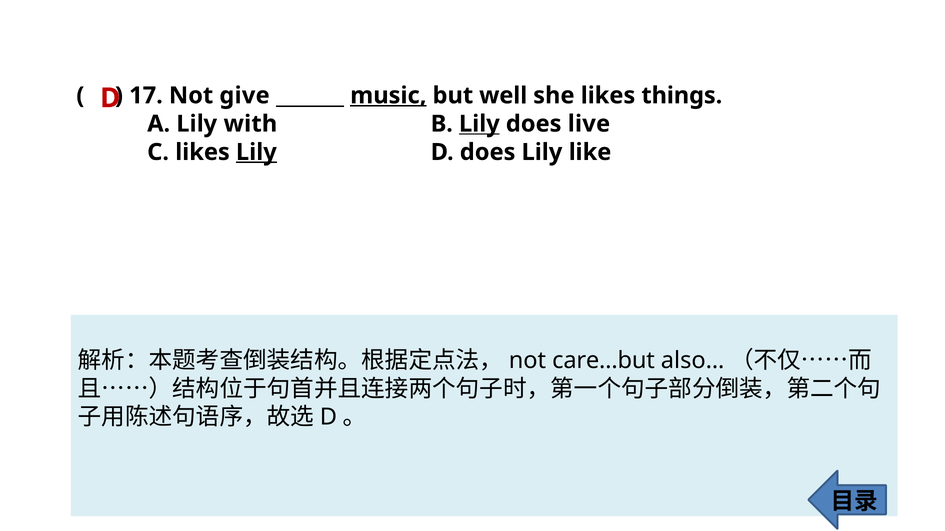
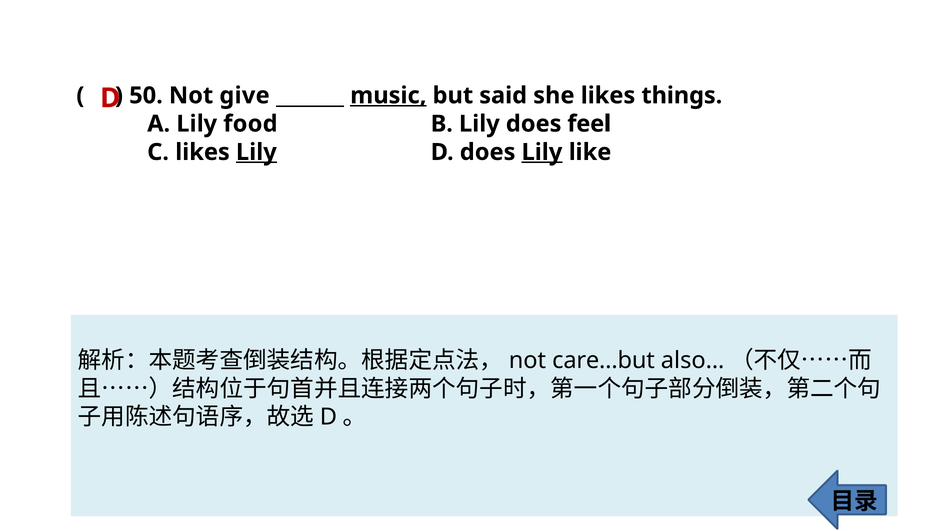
17: 17 -> 50
well: well -> said
with: with -> food
Lily at (479, 124) underline: present -> none
live: live -> feel
Lily at (542, 152) underline: none -> present
